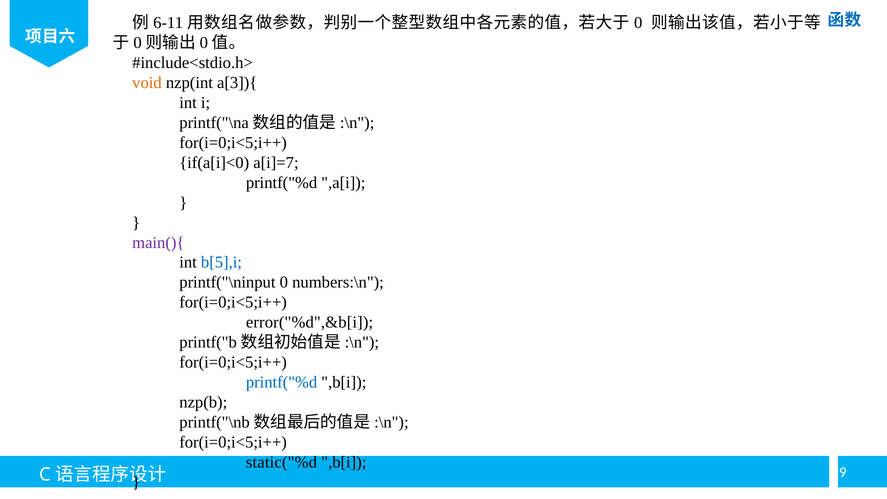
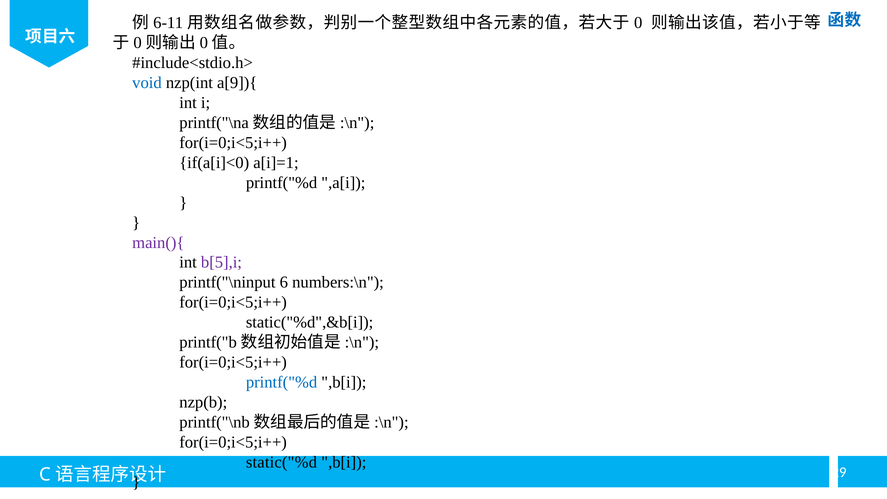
void colour: orange -> blue
a[3]){: a[3]){ -> a[9]){
a[i]=7: a[i]=7 -> a[i]=1
b[5],i colour: blue -> purple
printf("\ninput 0: 0 -> 6
error("%d",&b[i: error("%d",&b[i -> static("%d",&b[i
